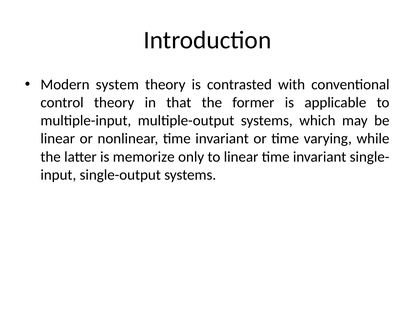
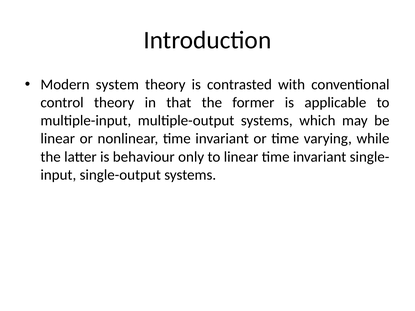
memorize: memorize -> behaviour
